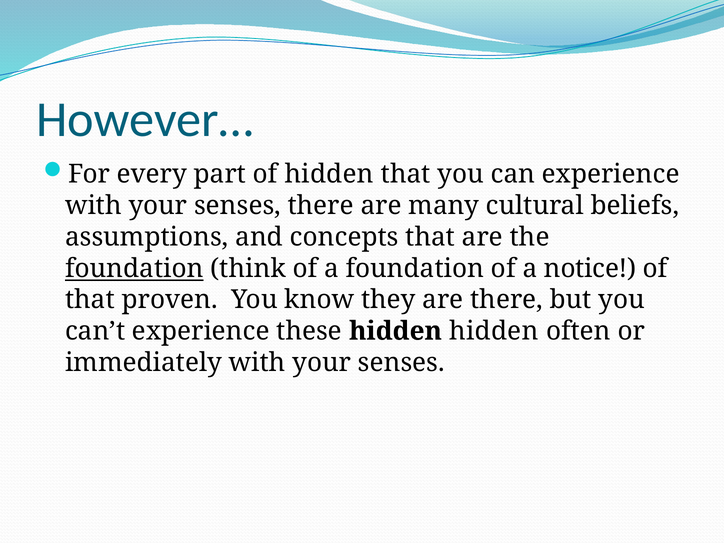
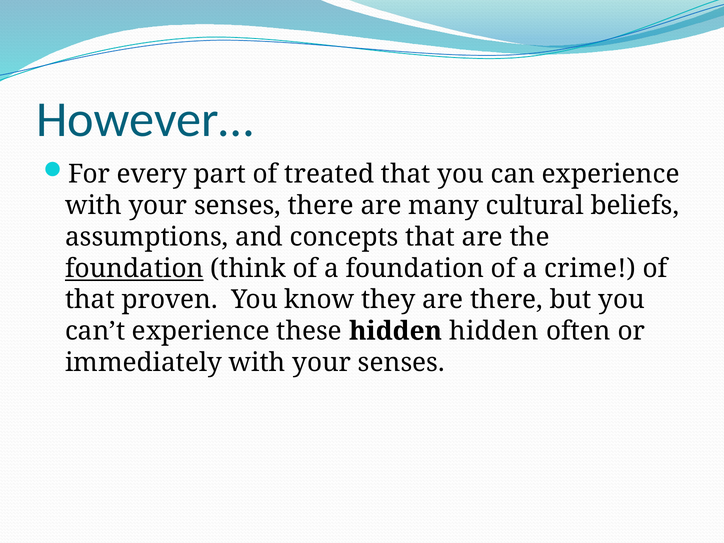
of hidden: hidden -> treated
notice: notice -> crime
